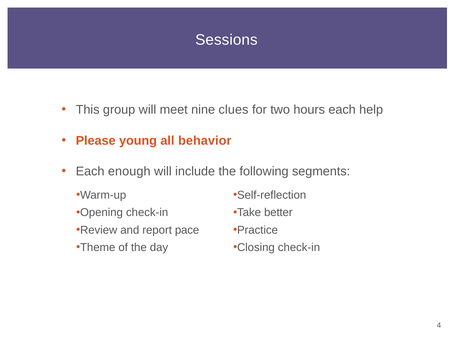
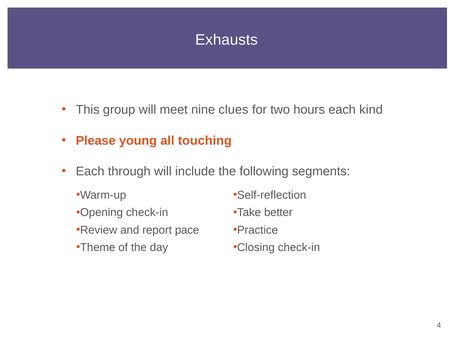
Sessions: Sessions -> Exhausts
help: help -> kind
behavior: behavior -> touching
enough: enough -> through
